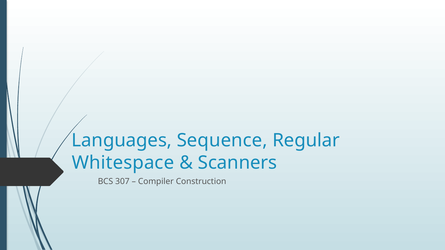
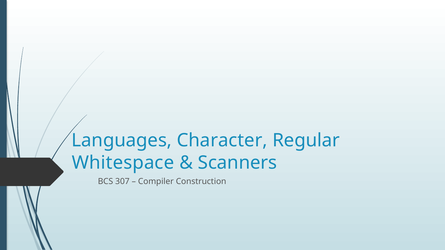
Sequence: Sequence -> Character
